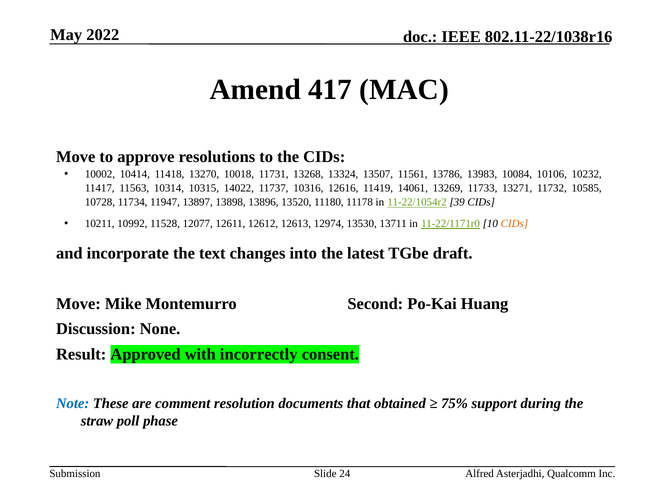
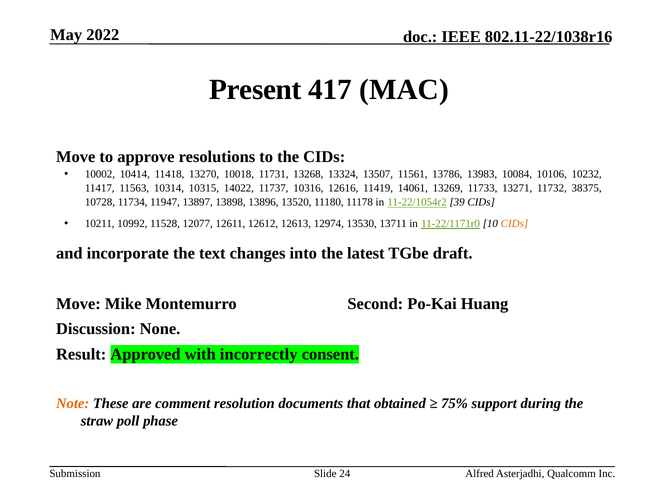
Amend: Amend -> Present
10585: 10585 -> 38375
Note colour: blue -> orange
